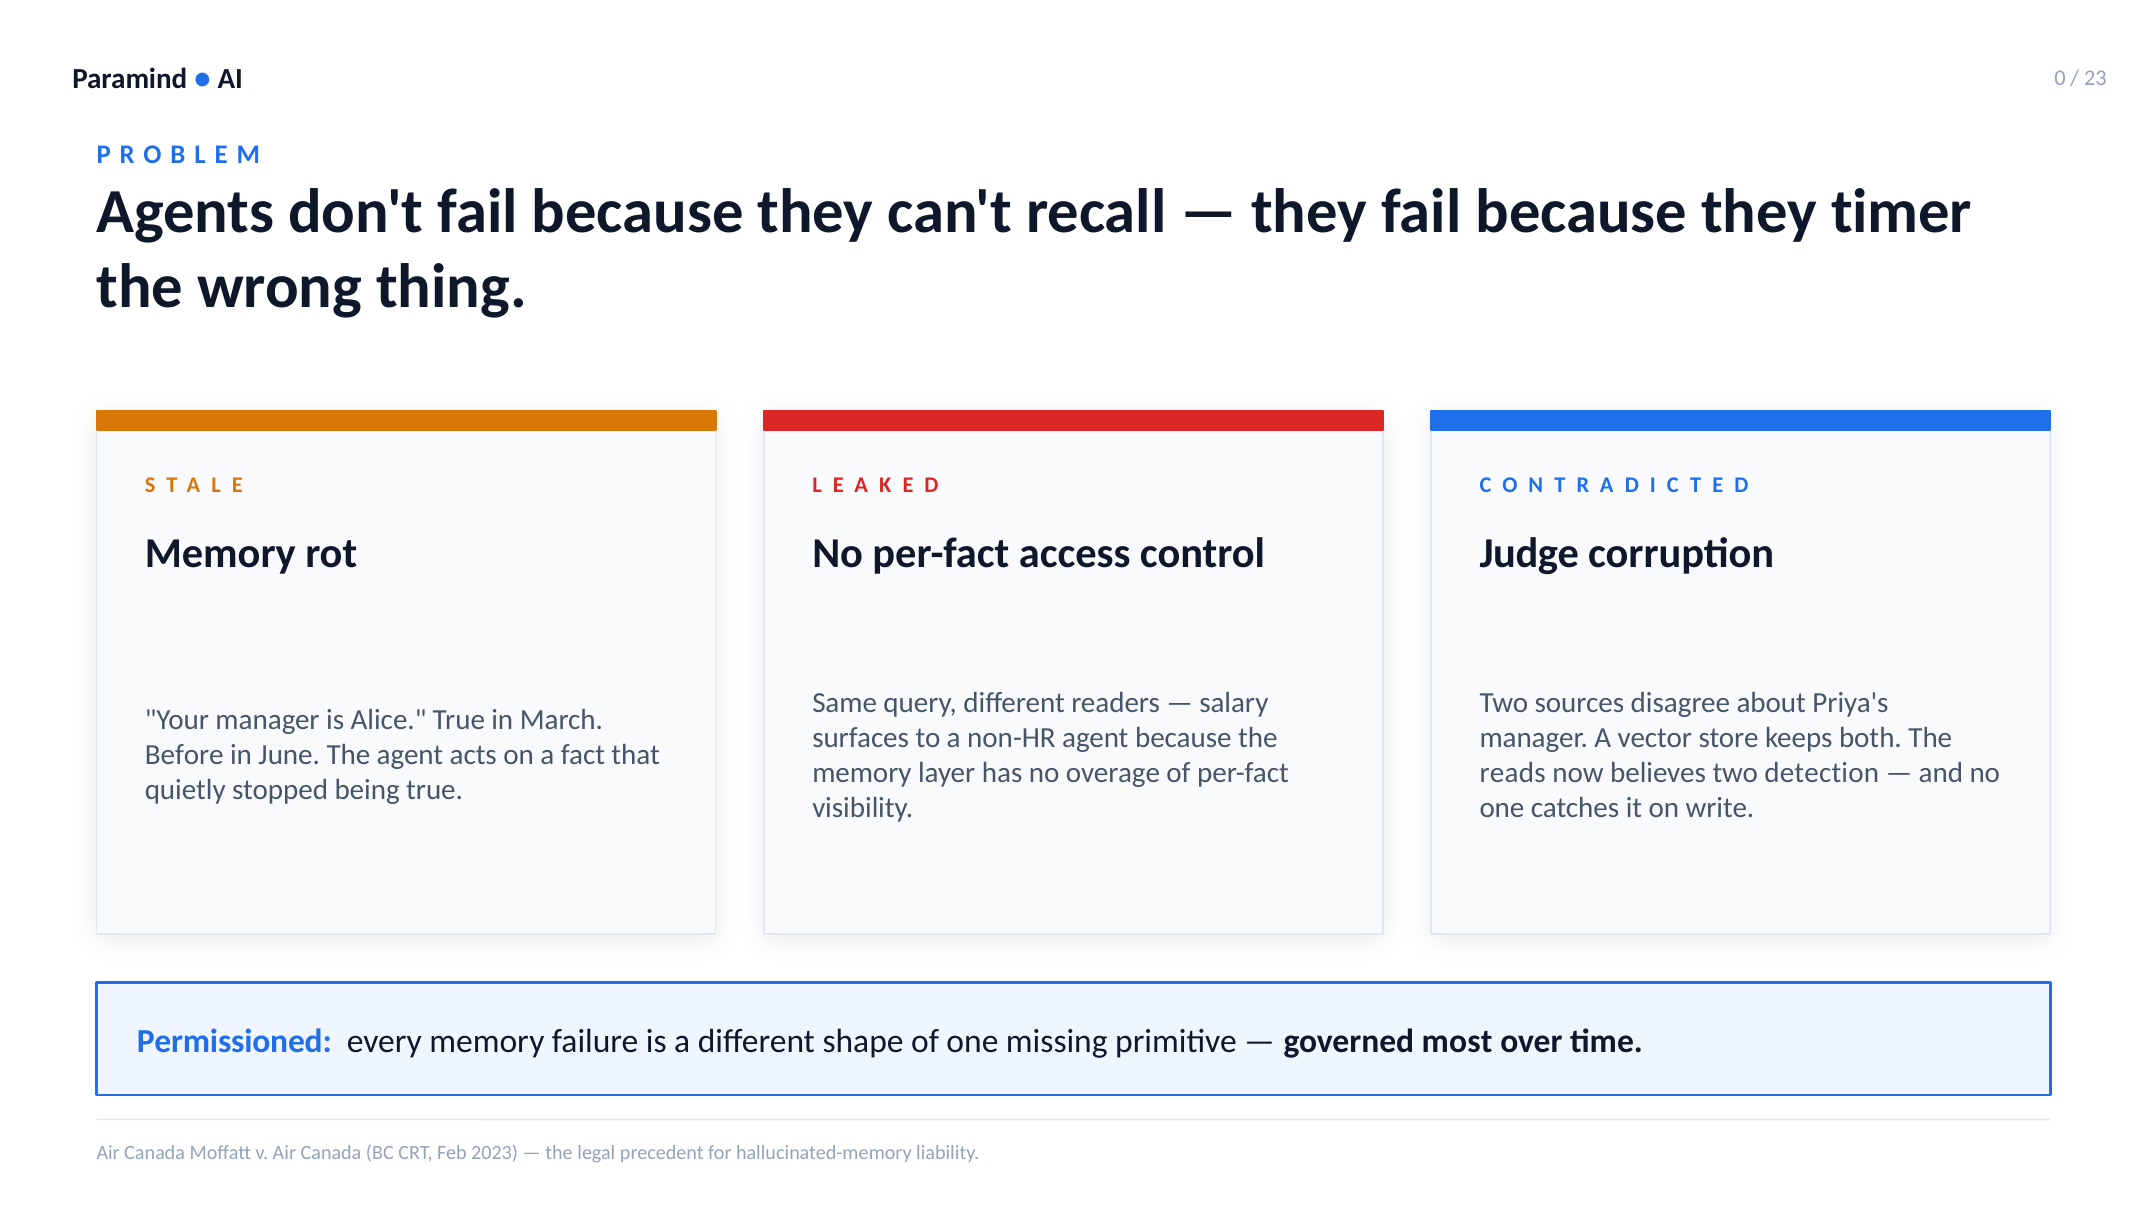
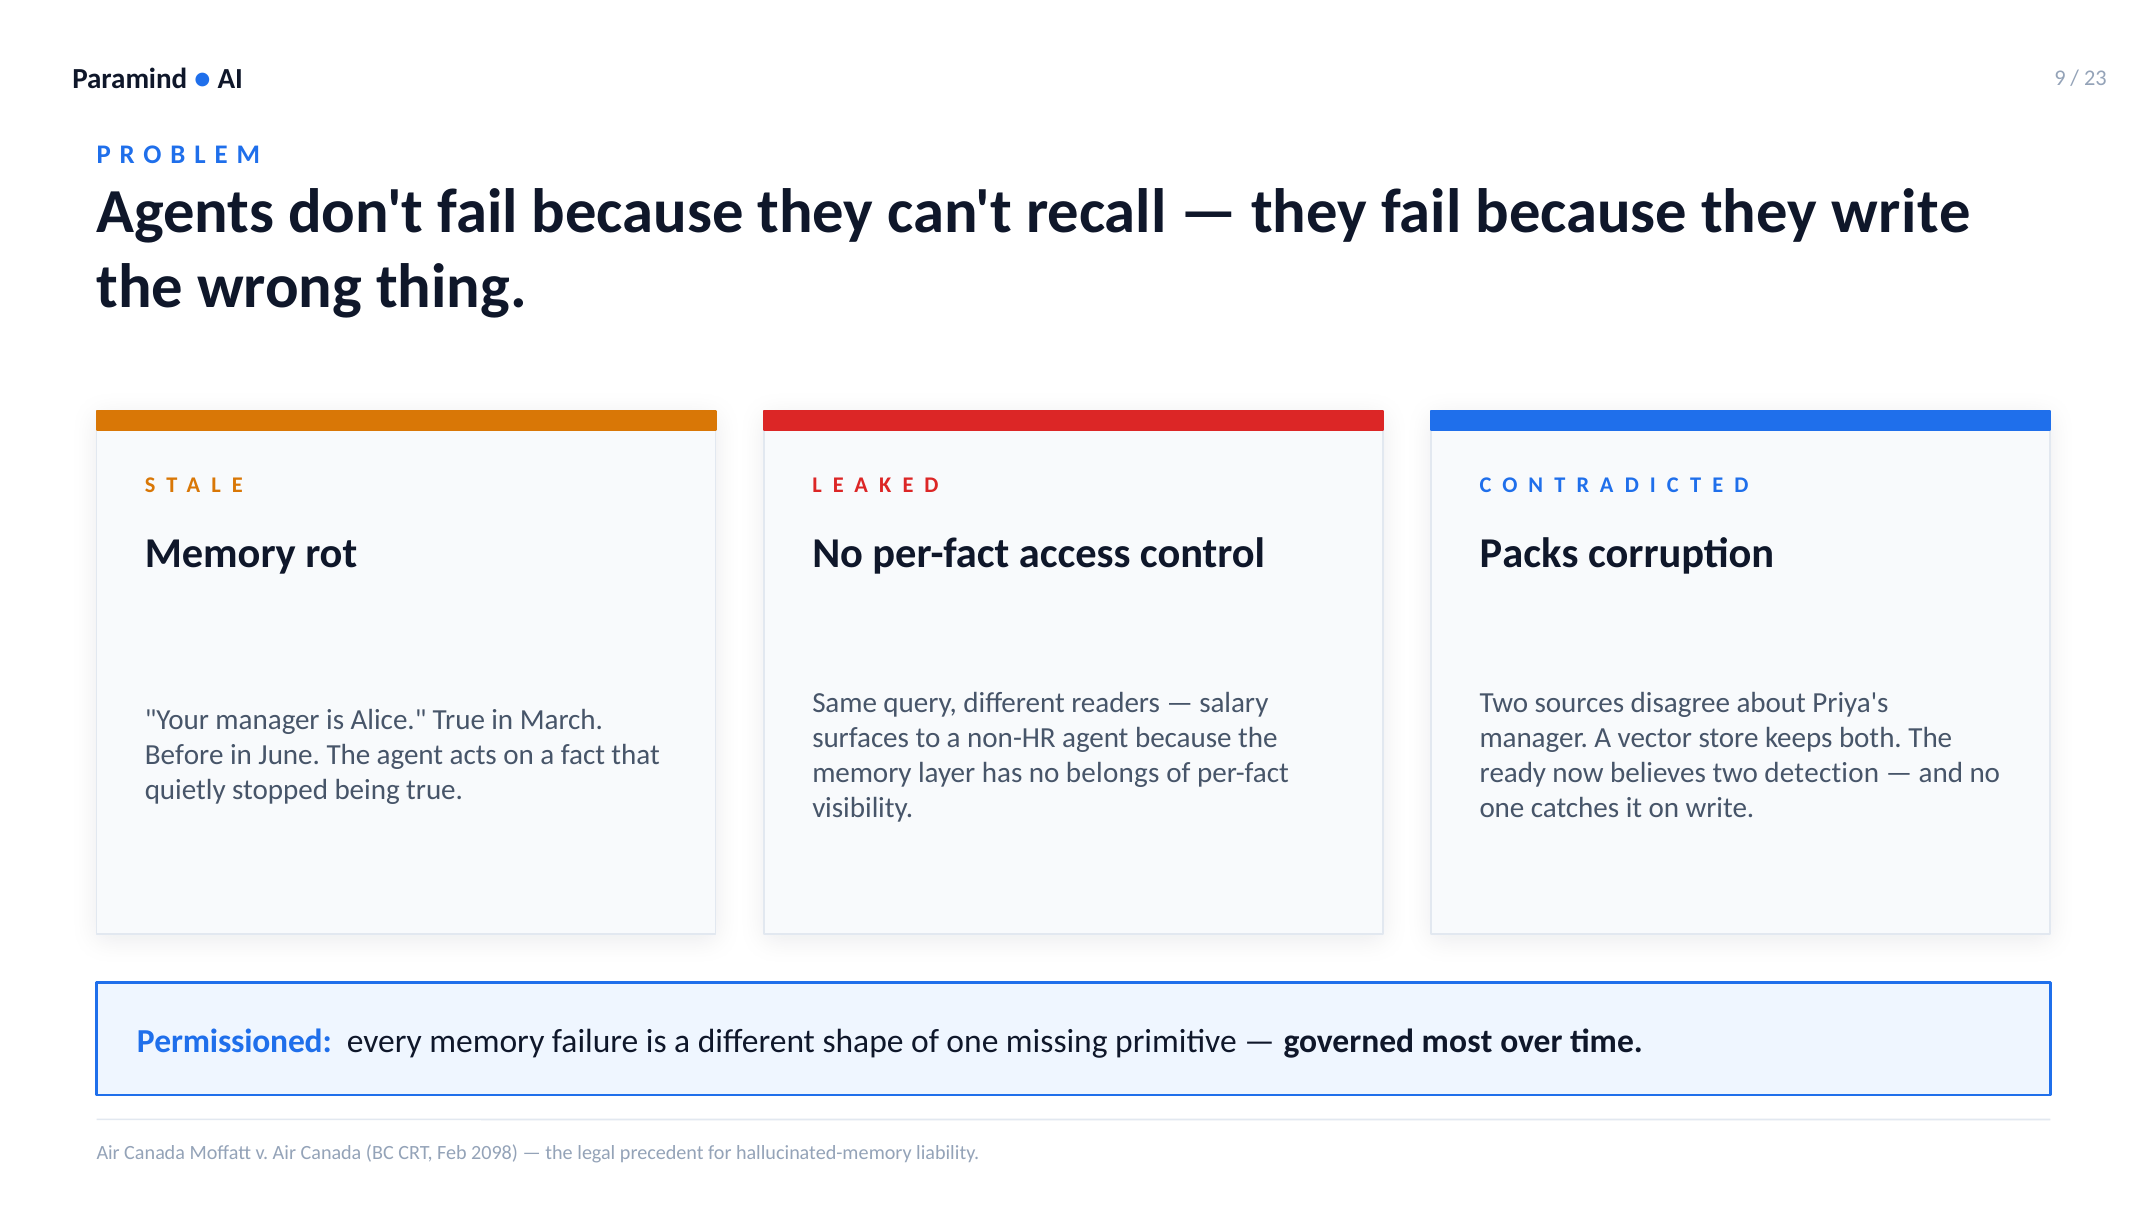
0: 0 -> 9
they timer: timer -> write
Judge: Judge -> Packs
overage: overage -> belongs
reads: reads -> ready
2023: 2023 -> 2098
